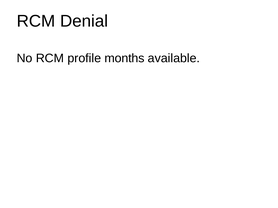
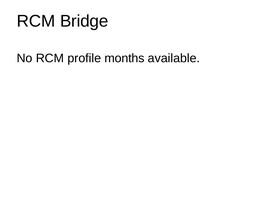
Denial: Denial -> Bridge
